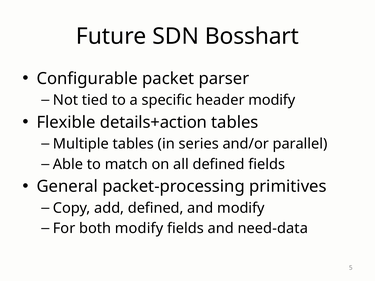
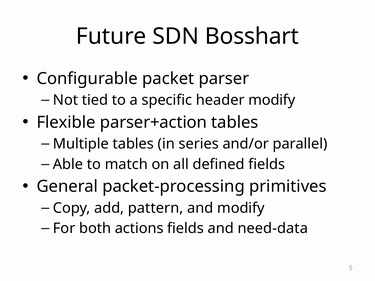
details+action: details+action -> parser+action
add defined: defined -> pattern
both modify: modify -> actions
